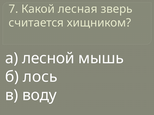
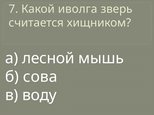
лесная: лесная -> иволга
лось: лось -> сова
